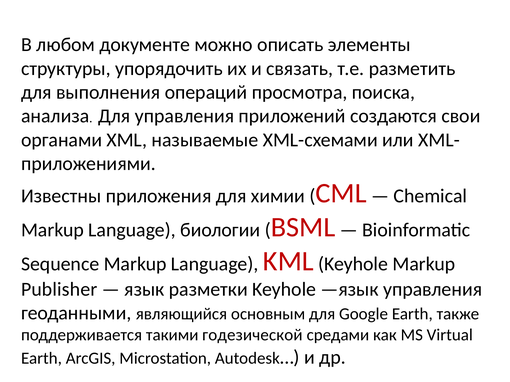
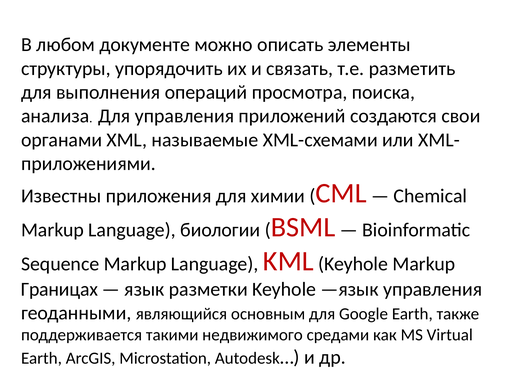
Publisher: Publisher -> Границах
годезической: годезической -> недвижимого
